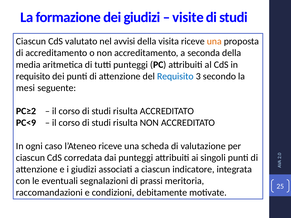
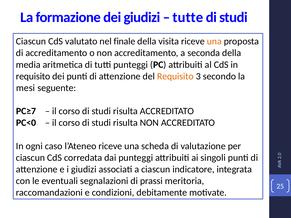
visite: visite -> tutte
avvisi: avvisi -> finale
Requisito at (175, 76) colour: blue -> orange
PC≥2: PC≥2 -> PC≥7
PC<9: PC<9 -> PC<0
